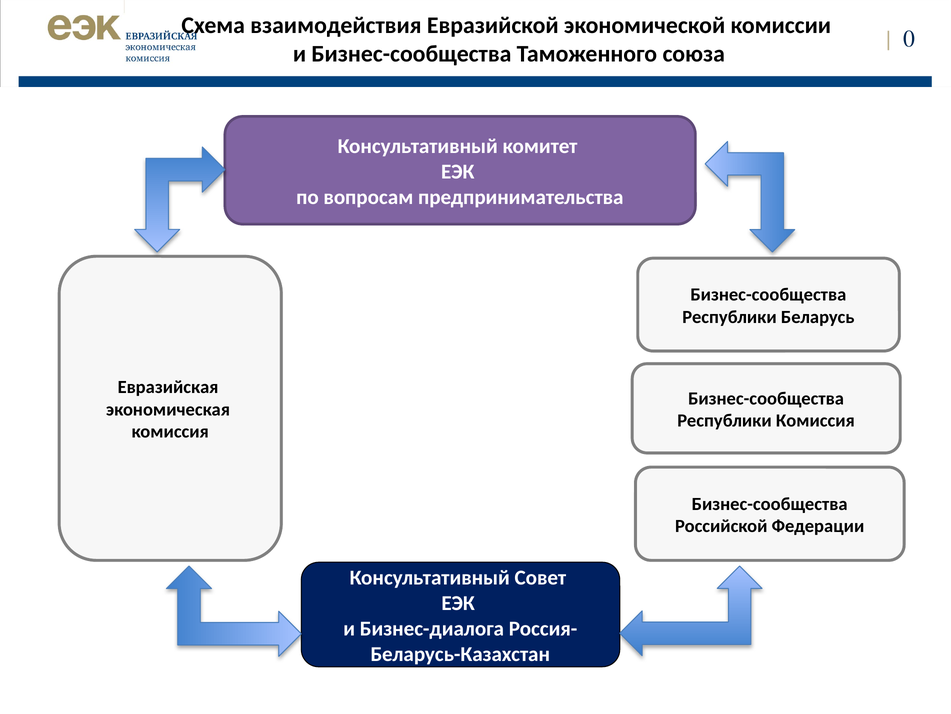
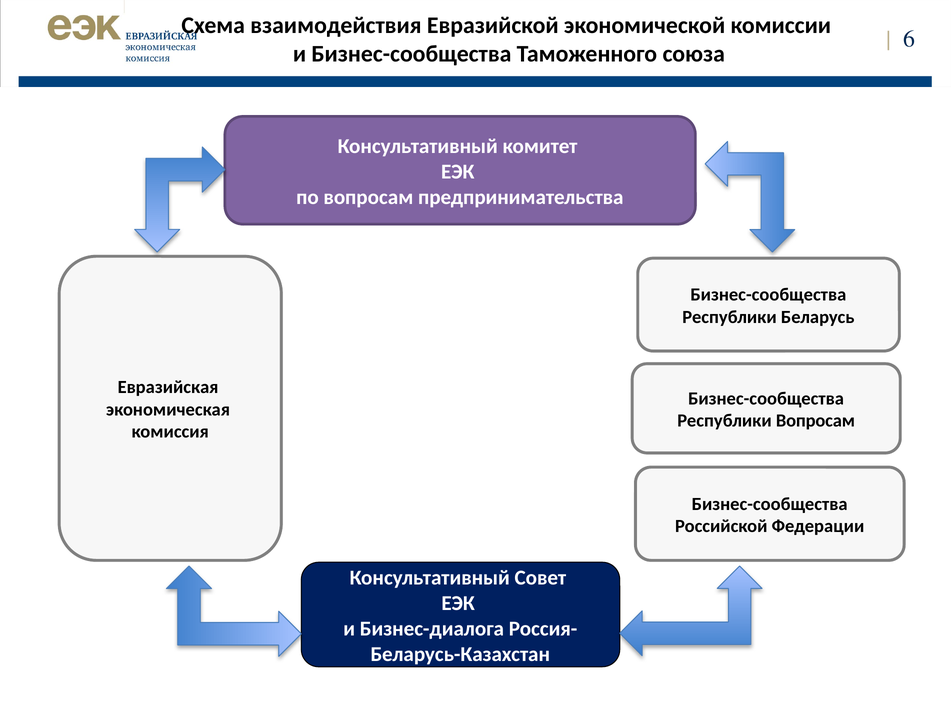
0: 0 -> 6
Республики Комиссия: Комиссия -> Вопросам
